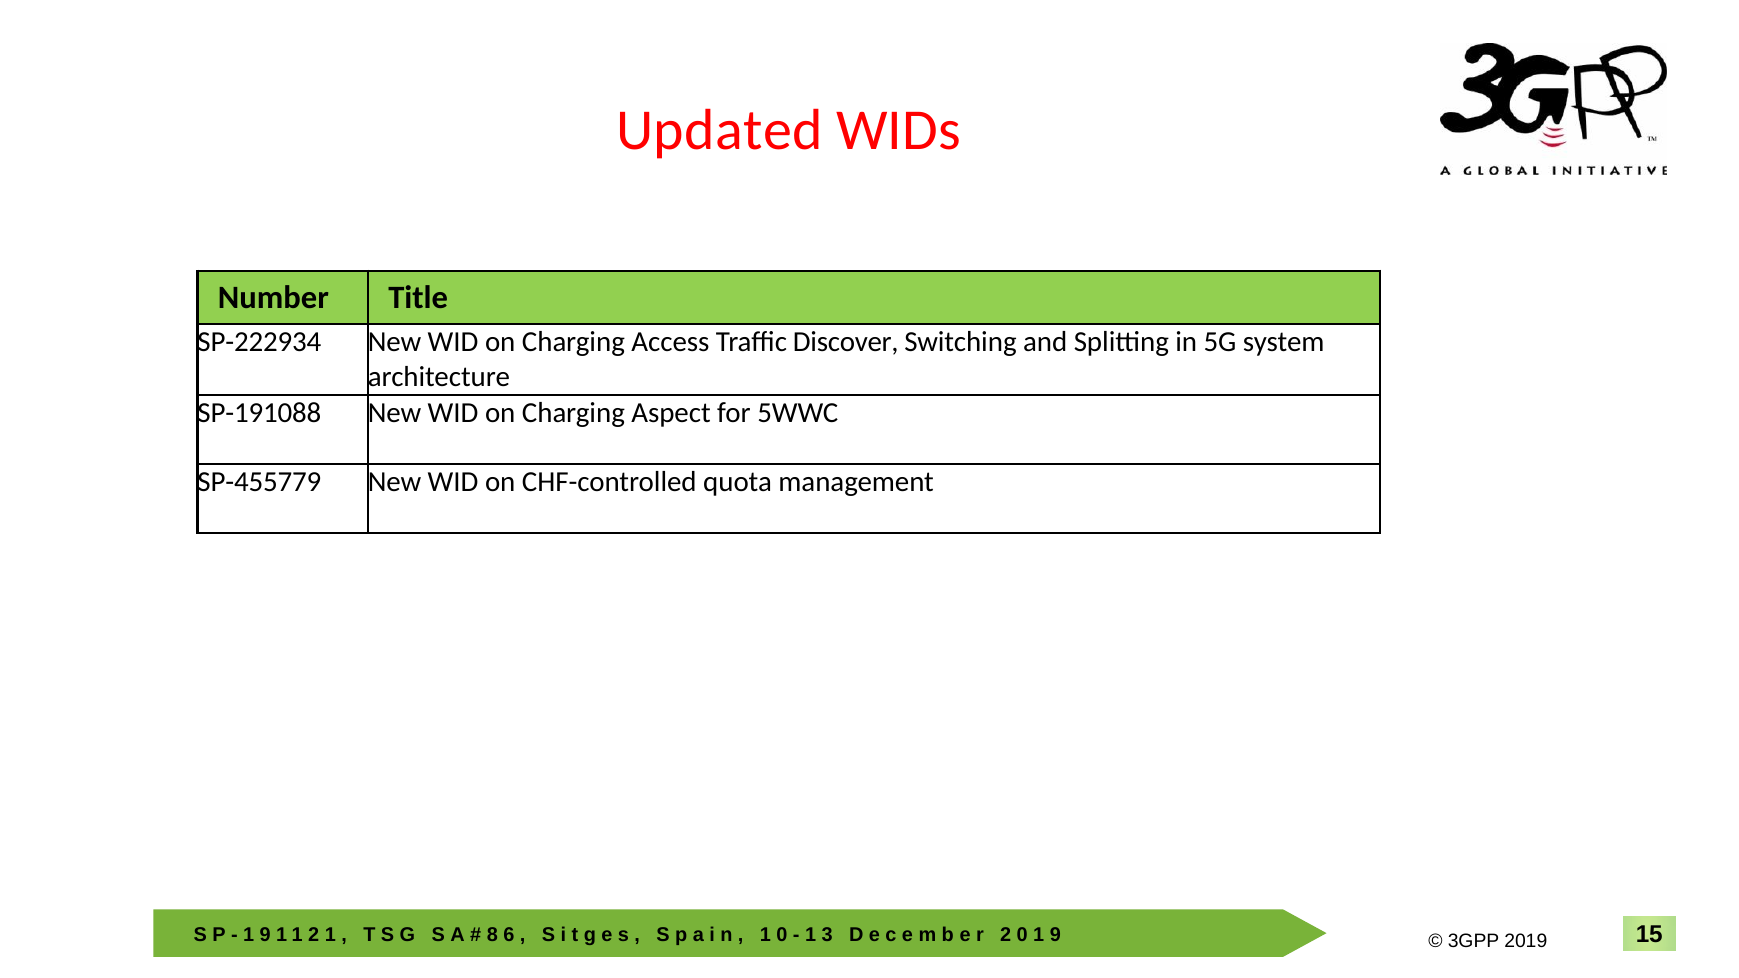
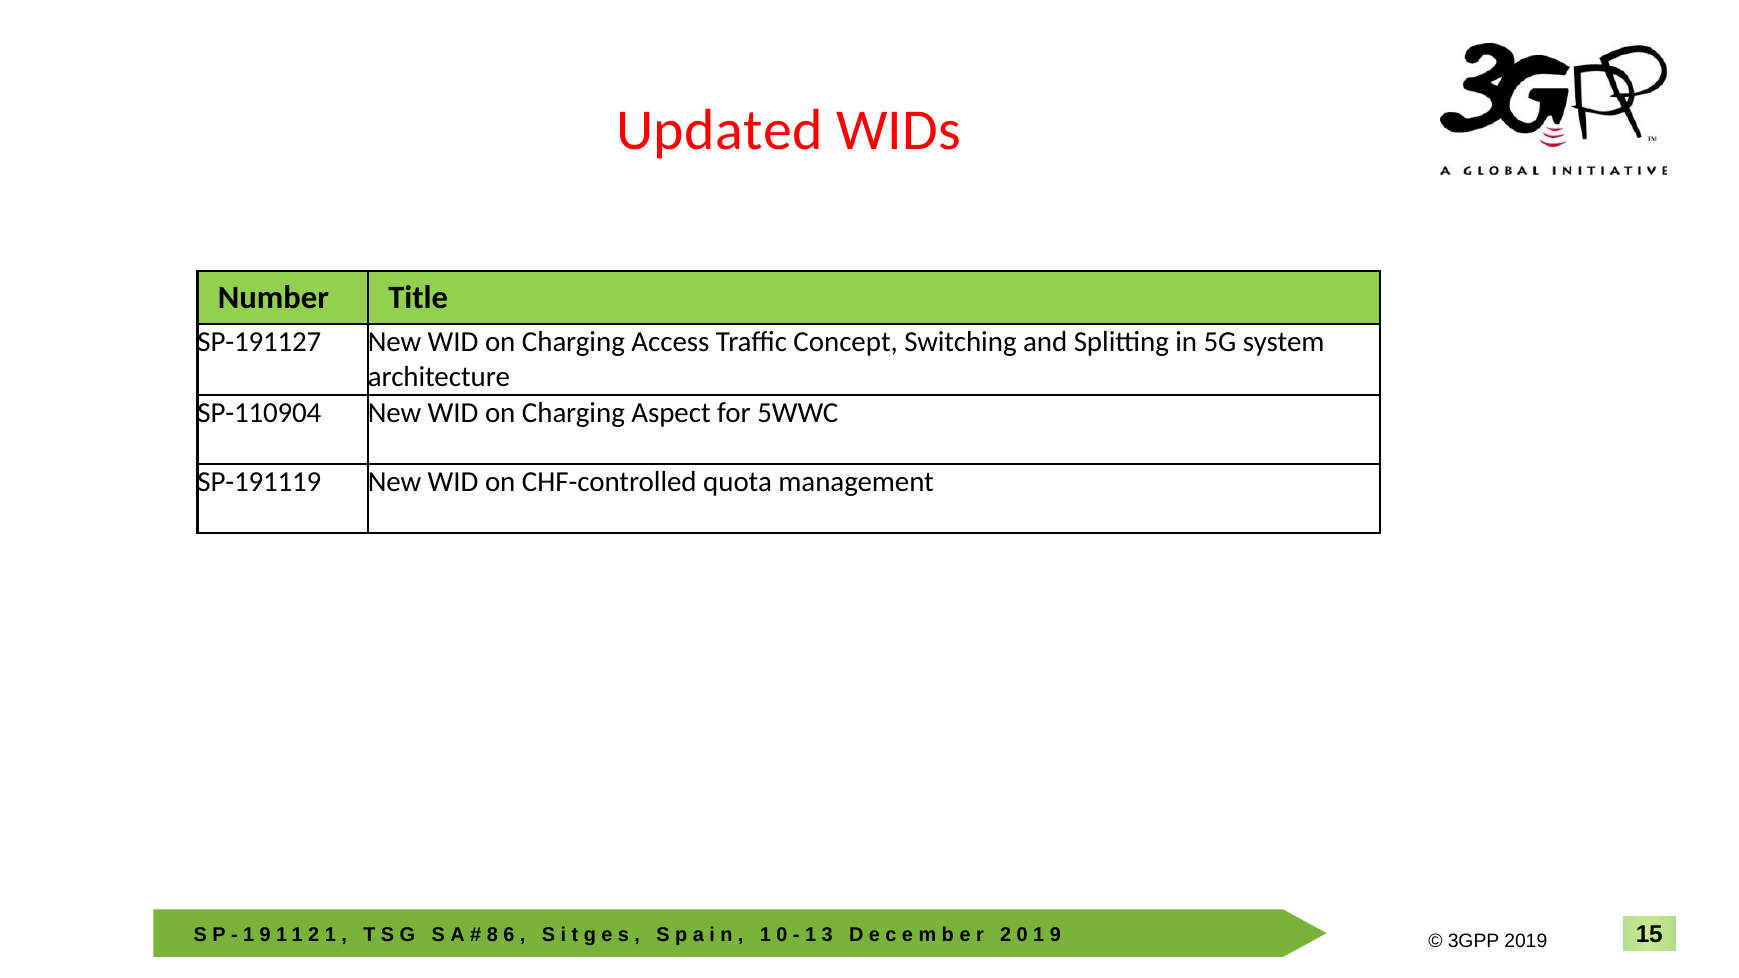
SP-222934: SP-222934 -> SP-191127
Discover: Discover -> Concept
SP-191088: SP-191088 -> SP-110904
SP-455779: SP-455779 -> SP-191119
